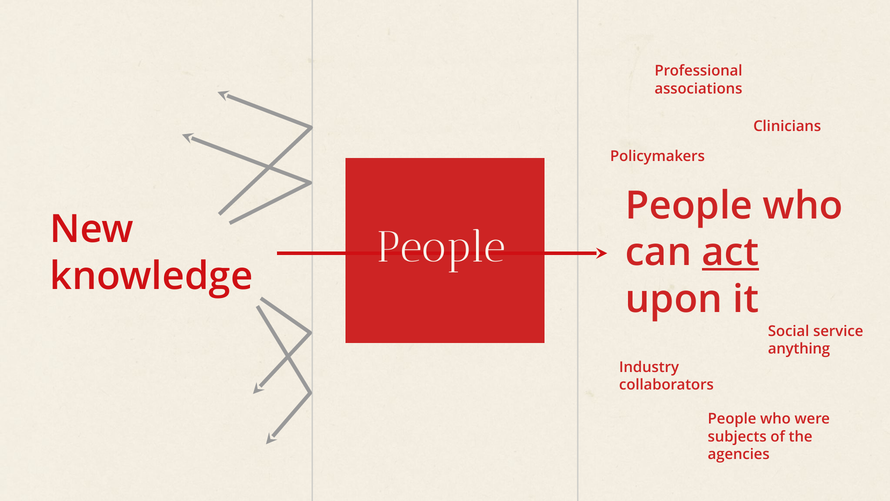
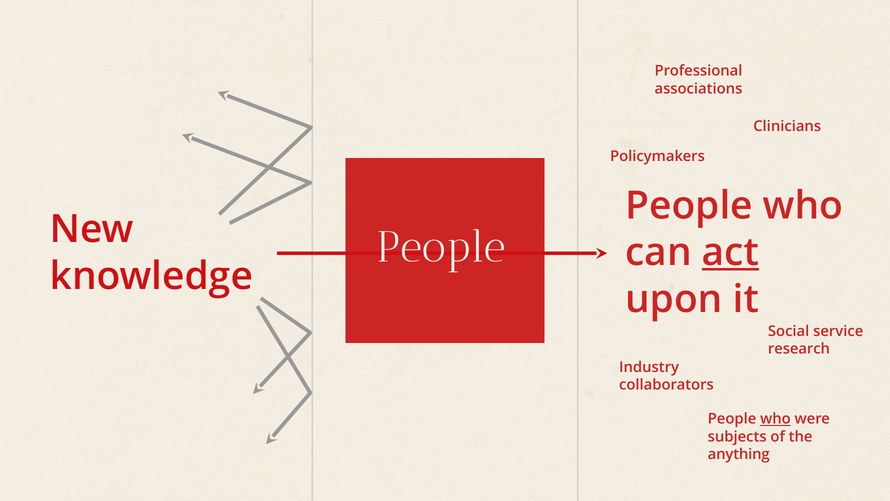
anything: anything -> research
who at (775, 419) underline: none -> present
agencies: agencies -> anything
